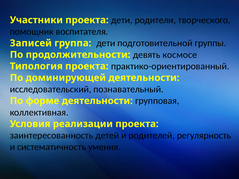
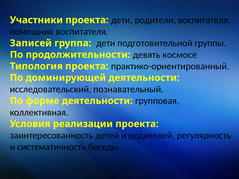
родители творческого: творческого -> воспитателя
умения: умения -> беседы
